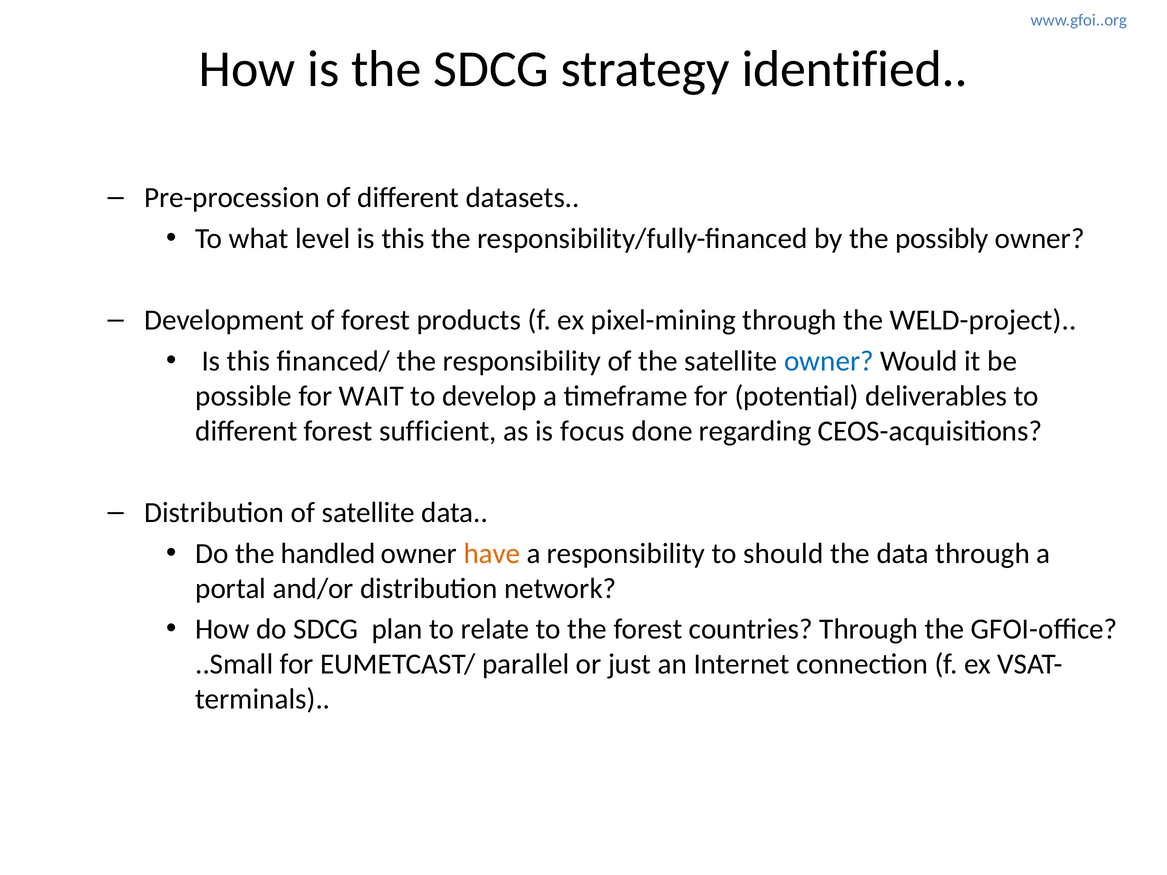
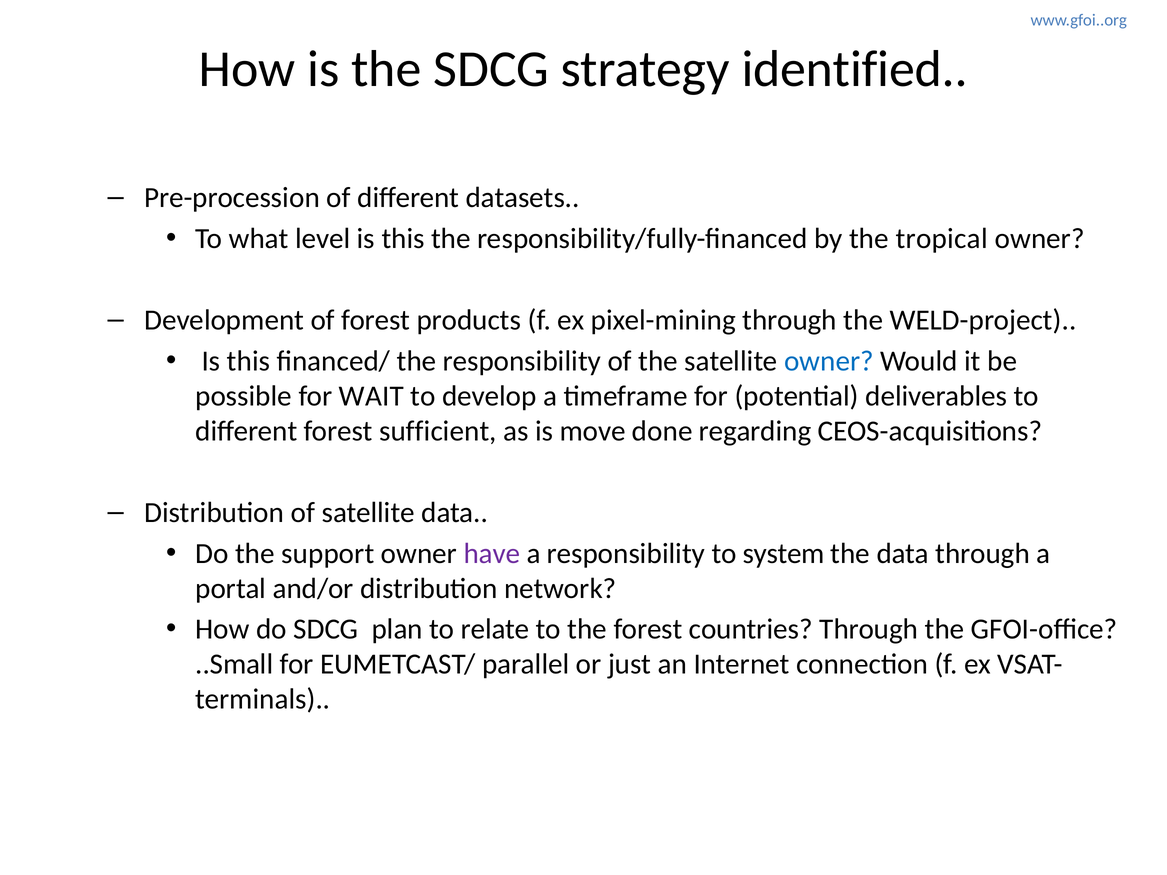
possibly: possibly -> tropical
focus: focus -> move
handled: handled -> support
have colour: orange -> purple
should: should -> system
